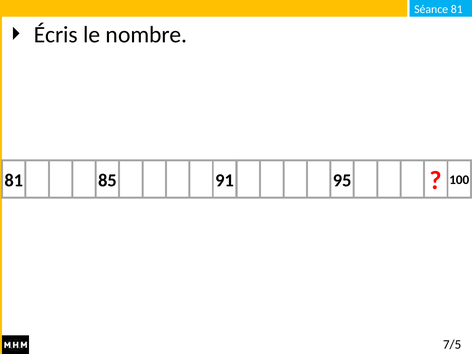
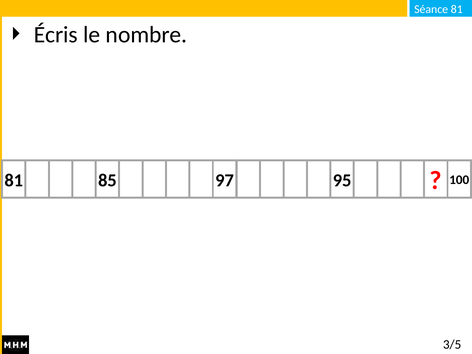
91: 91 -> 97
7/5: 7/5 -> 3/5
